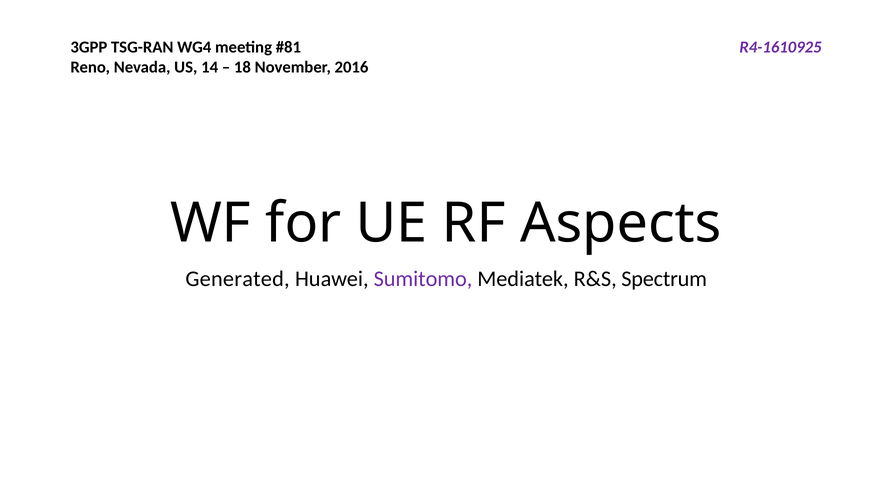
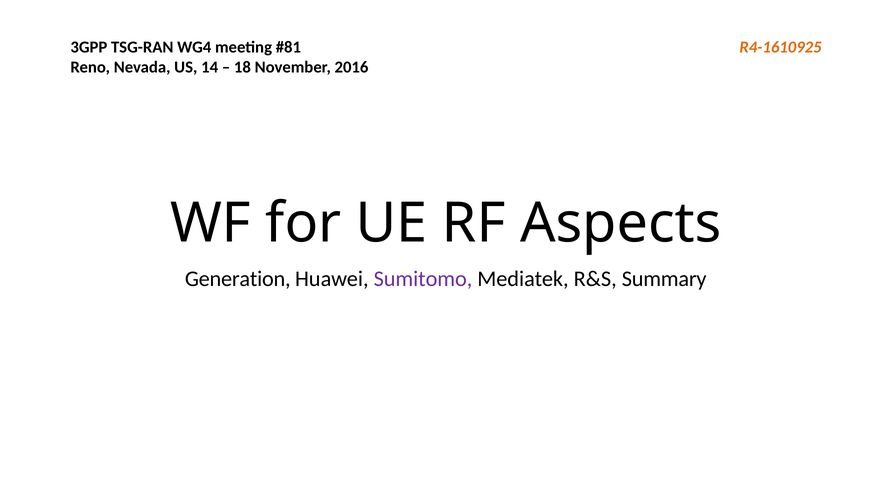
R4-1610925 colour: purple -> orange
Generated: Generated -> Generation
Spectrum: Spectrum -> Summary
